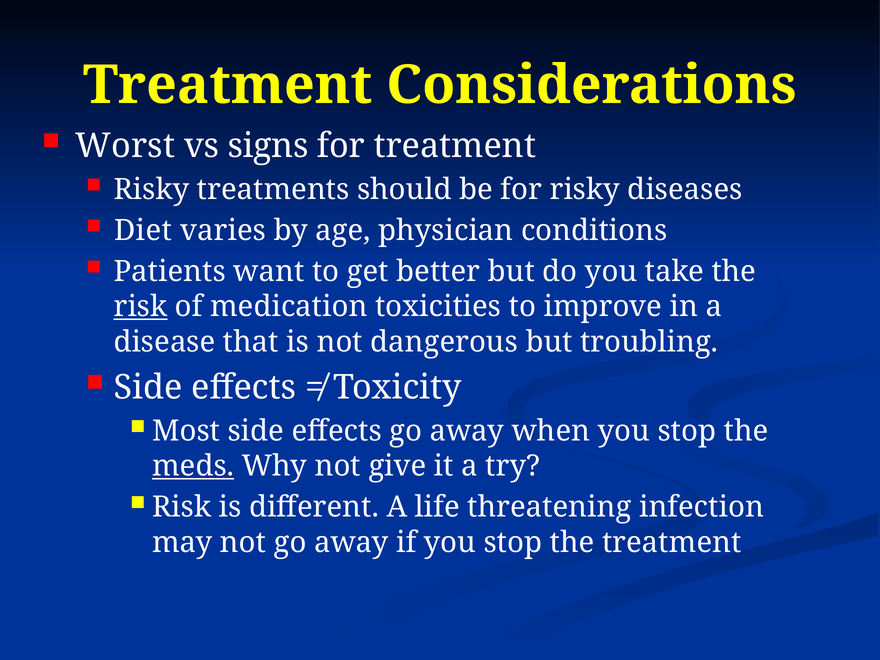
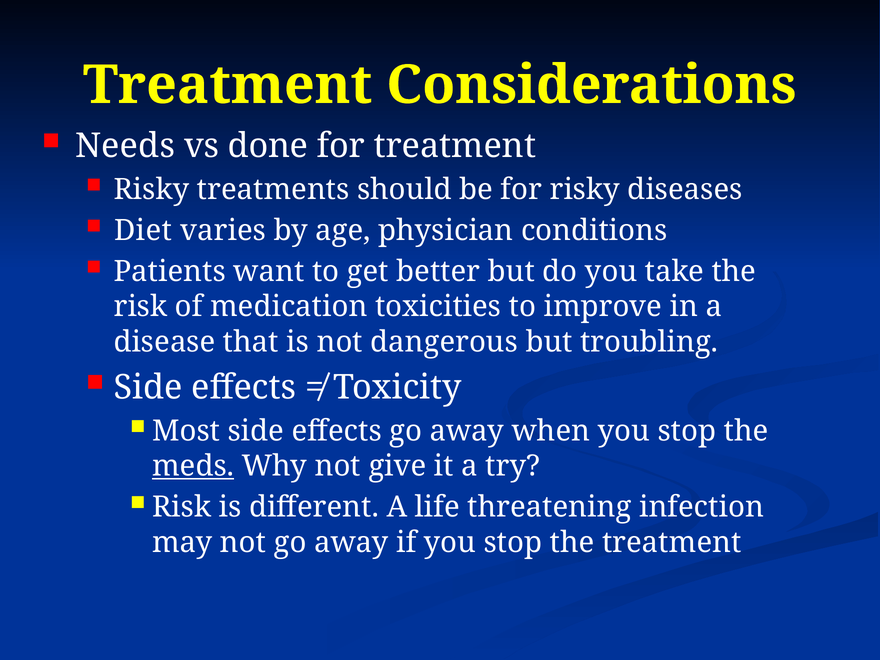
Worst: Worst -> Needs
signs: signs -> done
risk at (140, 307) underline: present -> none
